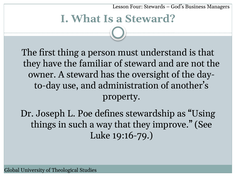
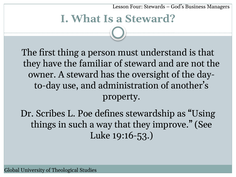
Joseph: Joseph -> Scribes
19:16-79: 19:16-79 -> 19:16-53
